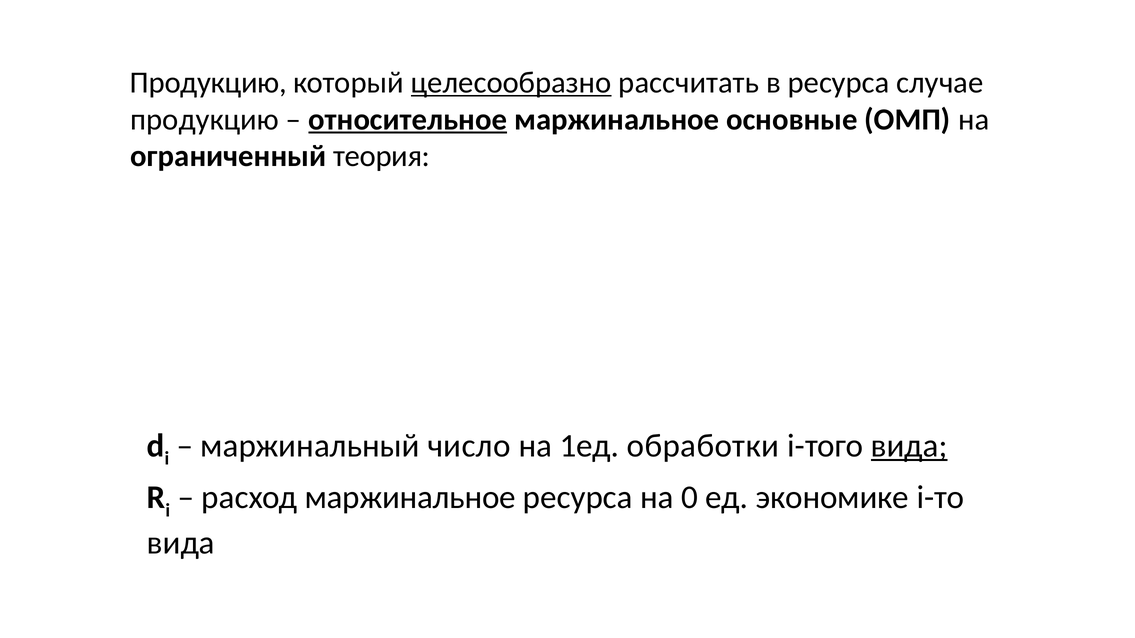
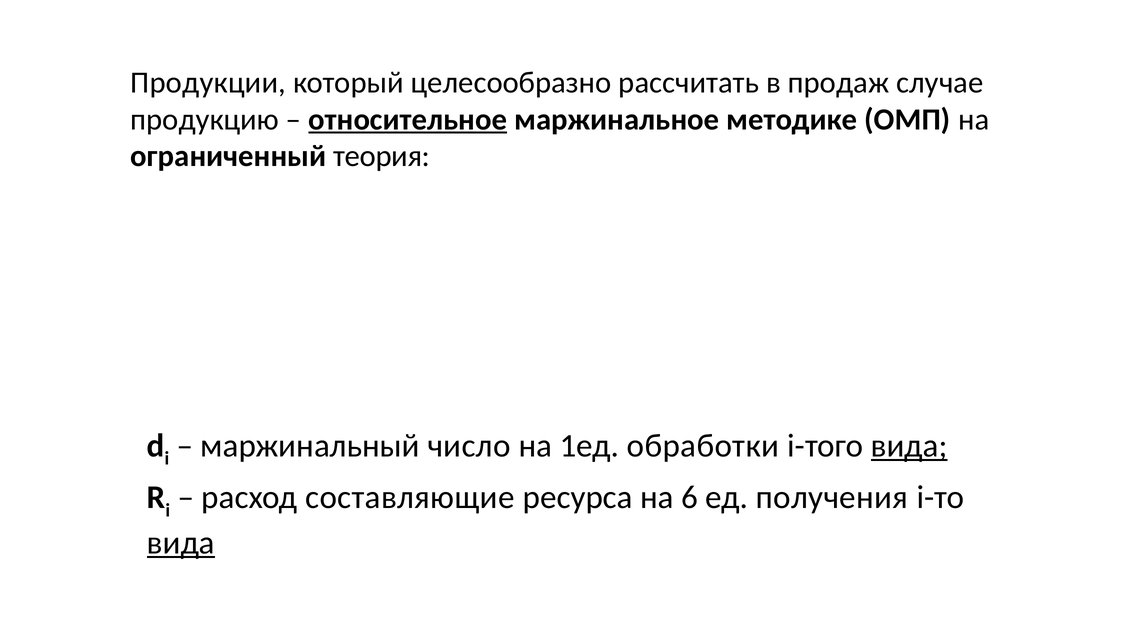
Продукцию at (208, 83): Продукцию -> Продукции
целесообразно underline: present -> none
в ресурса: ресурса -> продаж
основные: основные -> методике
расход маржинальное: маржинальное -> составляющие
0: 0 -> 6
экономике: экономике -> получения
вида at (181, 543) underline: none -> present
